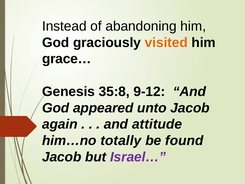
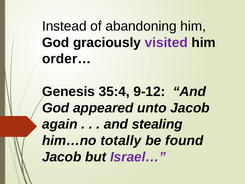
visited colour: orange -> purple
grace…: grace… -> order…
35:8: 35:8 -> 35:4
attitude: attitude -> stealing
